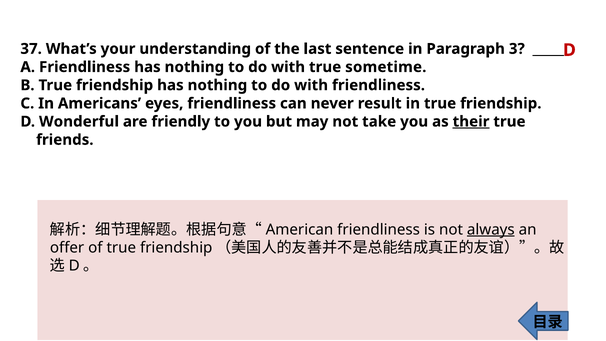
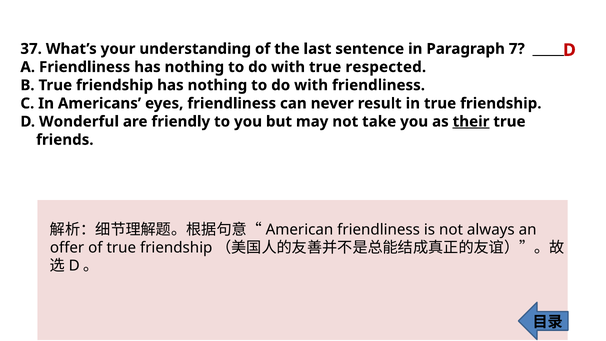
3: 3 -> 7
sometime: sometime -> respected
always underline: present -> none
